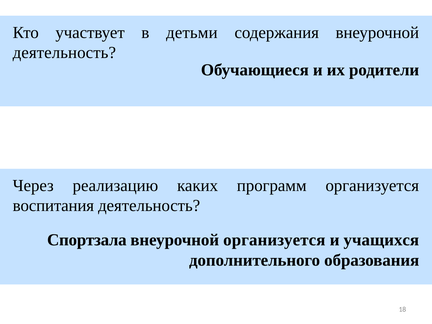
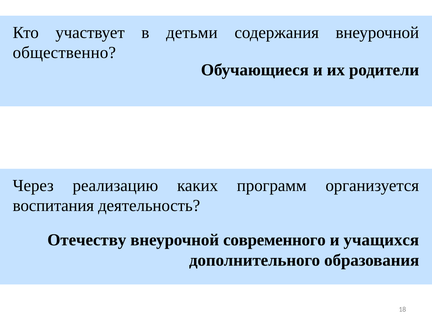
деятельность at (64, 53): деятельность -> общественно
Спортзала: Спортзала -> Отечеству
внеурочной организуется: организуется -> современного
